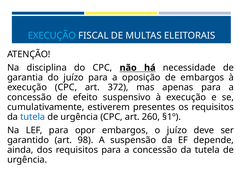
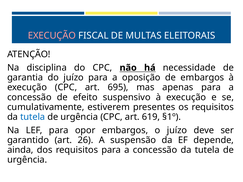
EXECUÇÃO at (52, 36) colour: light blue -> pink
372: 372 -> 695
260: 260 -> 619
98: 98 -> 26
